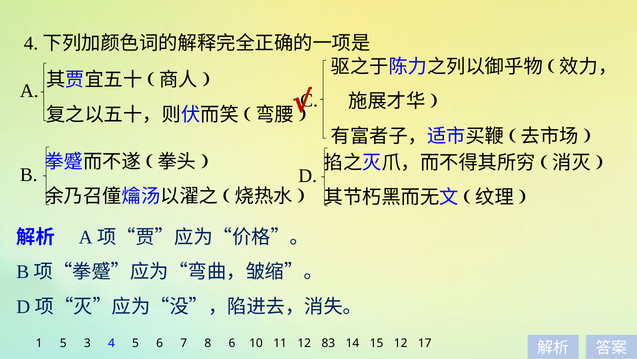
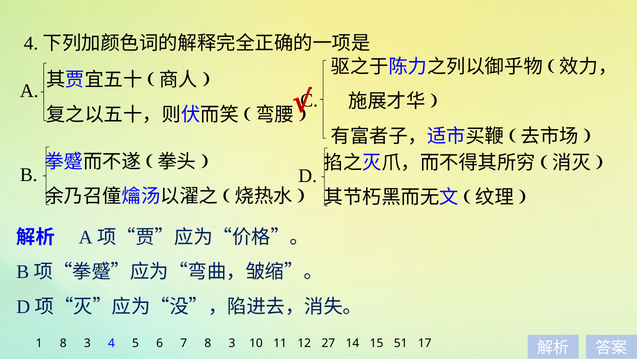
1 5: 5 -> 8
7 8 6: 6 -> 3
83: 83 -> 27
15 12: 12 -> 51
